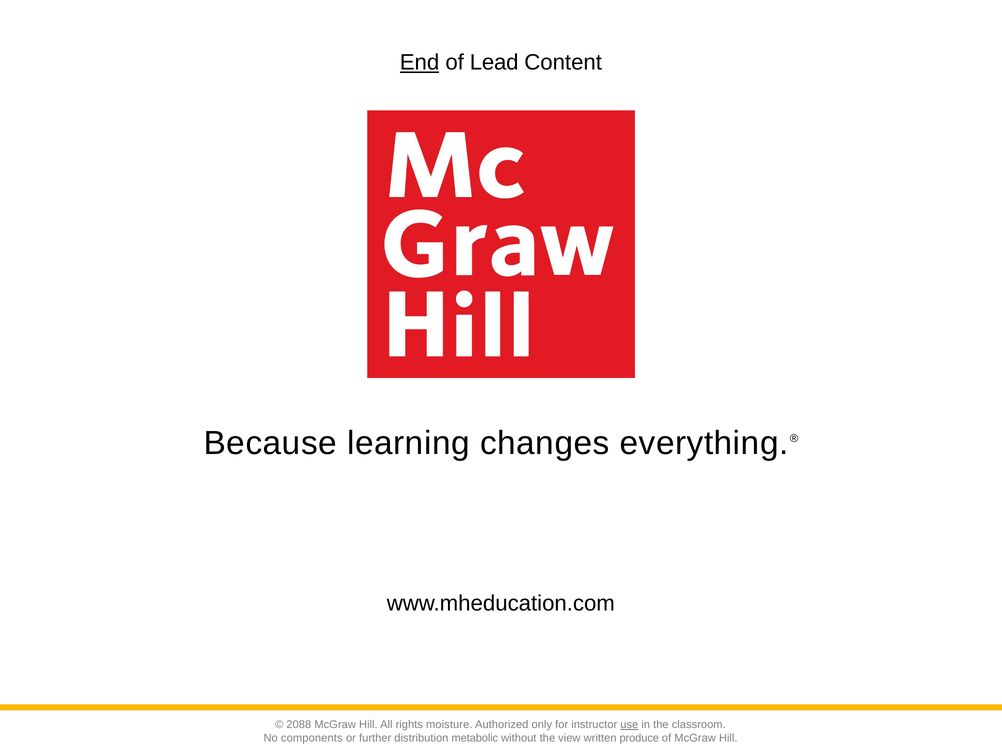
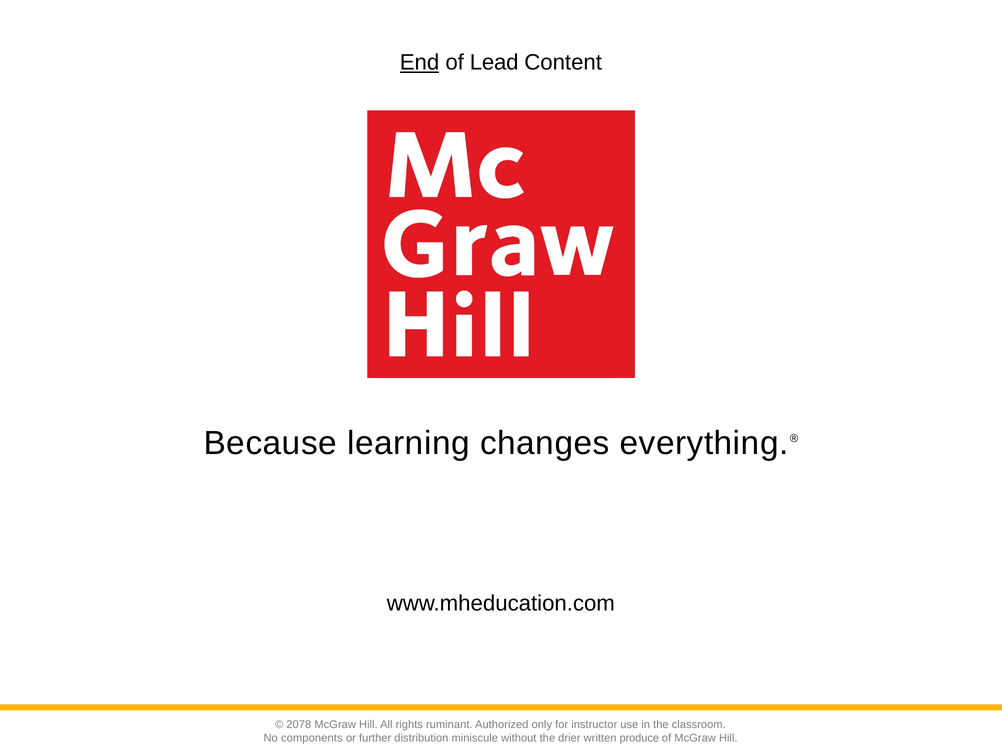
2088: 2088 -> 2078
moisture: moisture -> ruminant
use underline: present -> none
metabolic: metabolic -> miniscule
view: view -> drier
